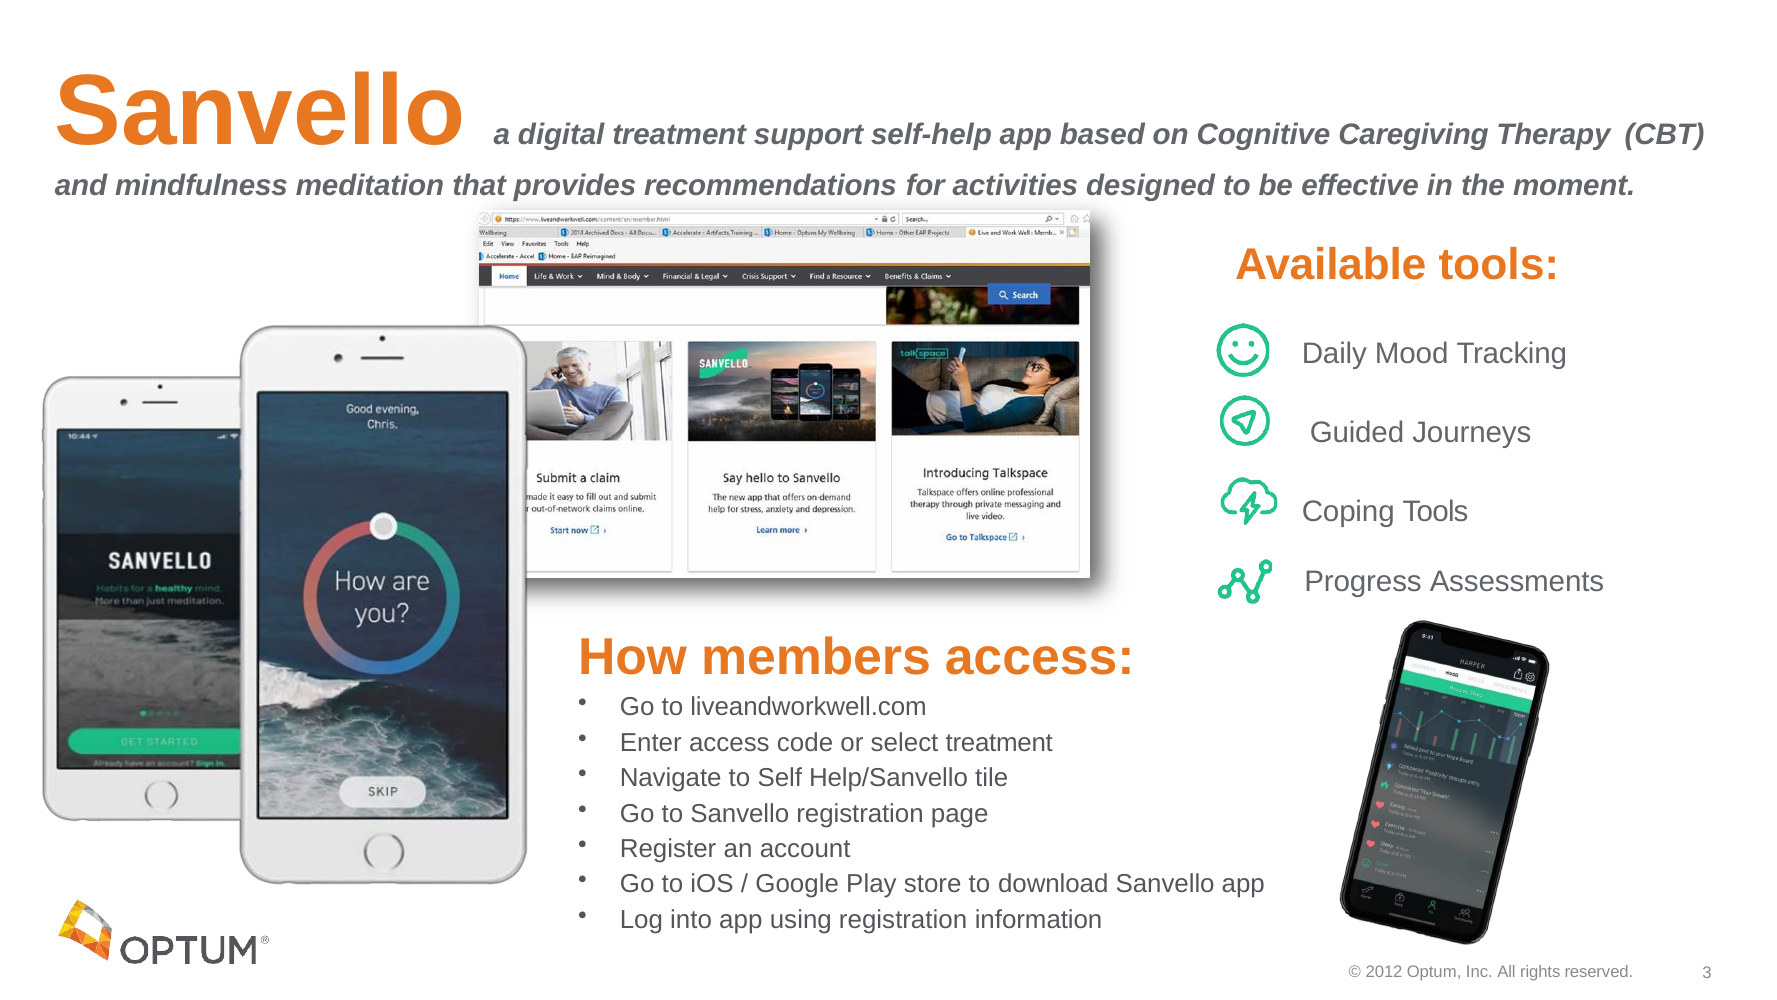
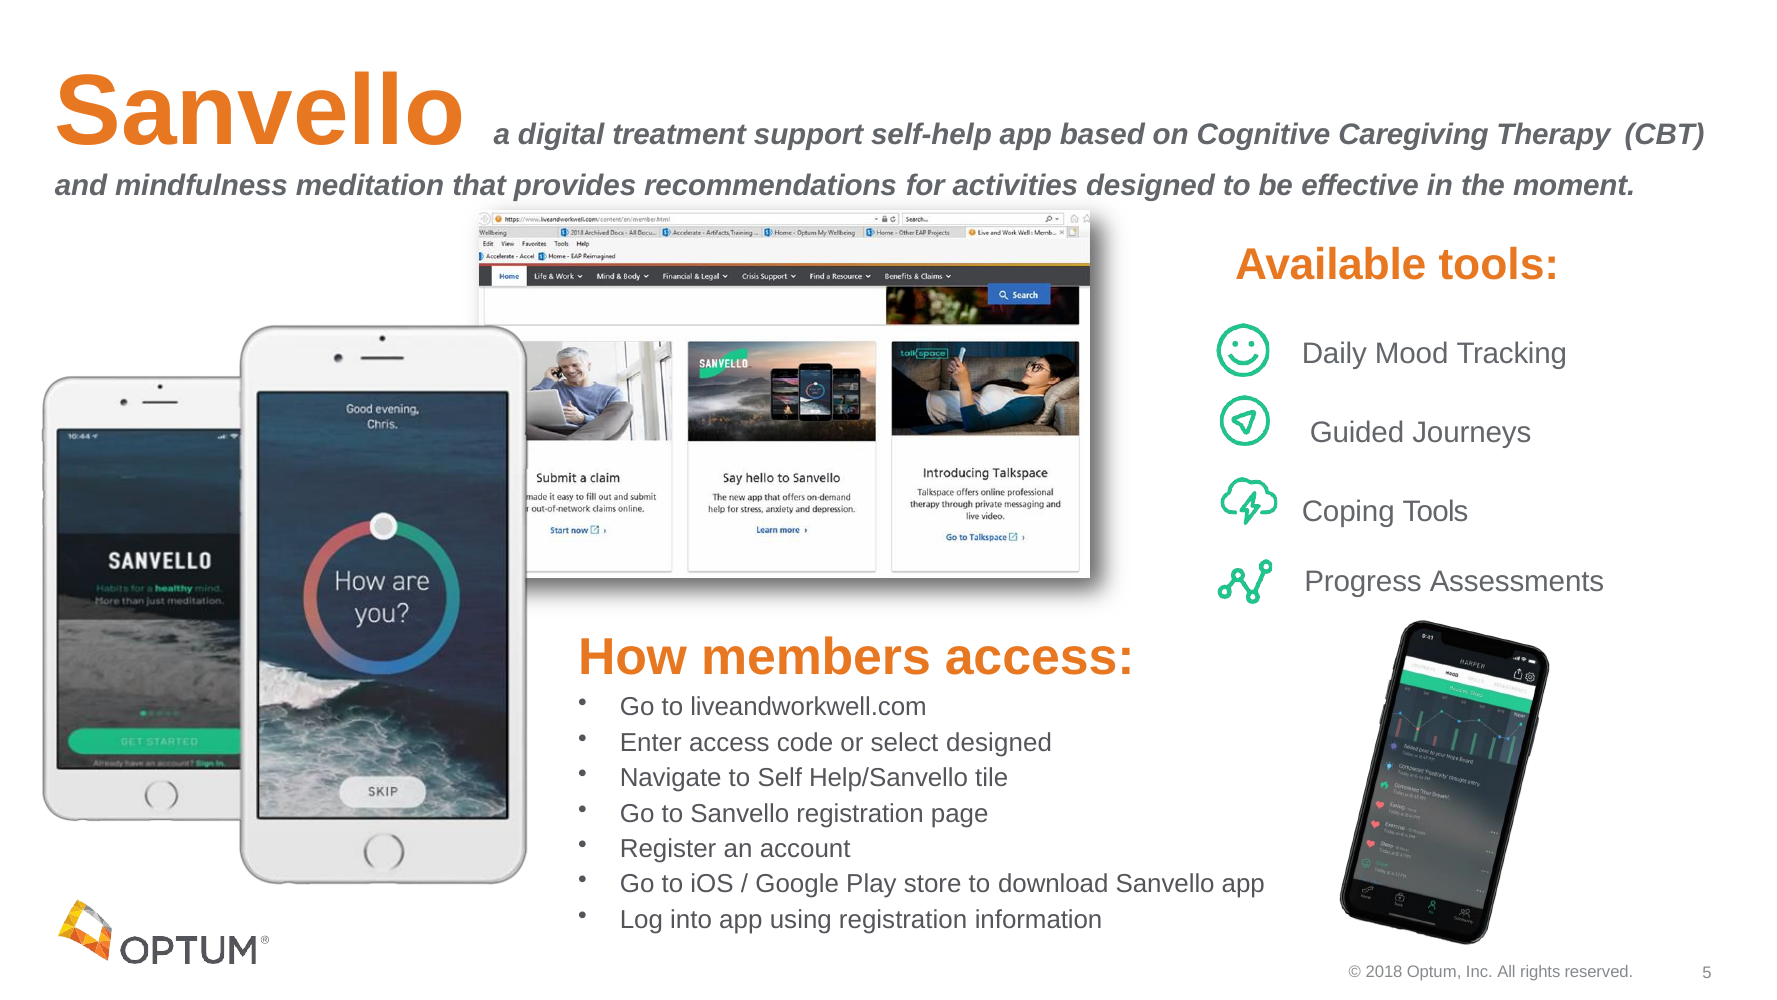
select treatment: treatment -> designed
2012: 2012 -> 2018
3: 3 -> 5
